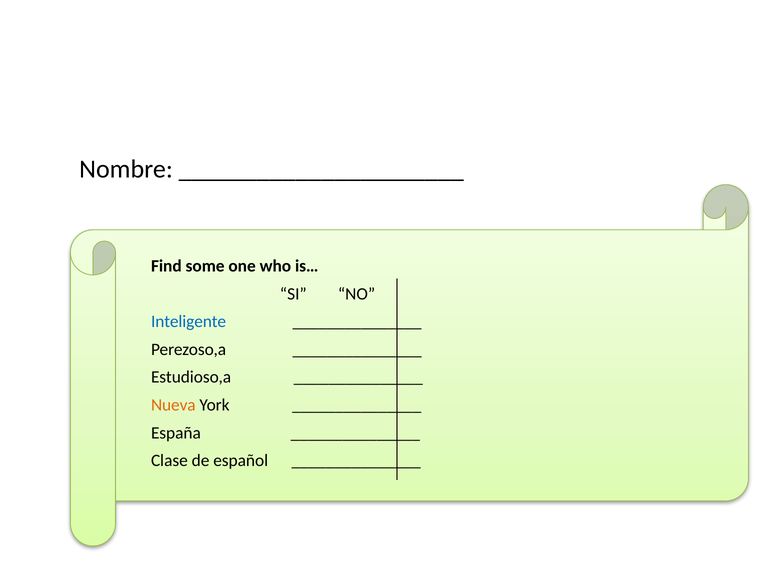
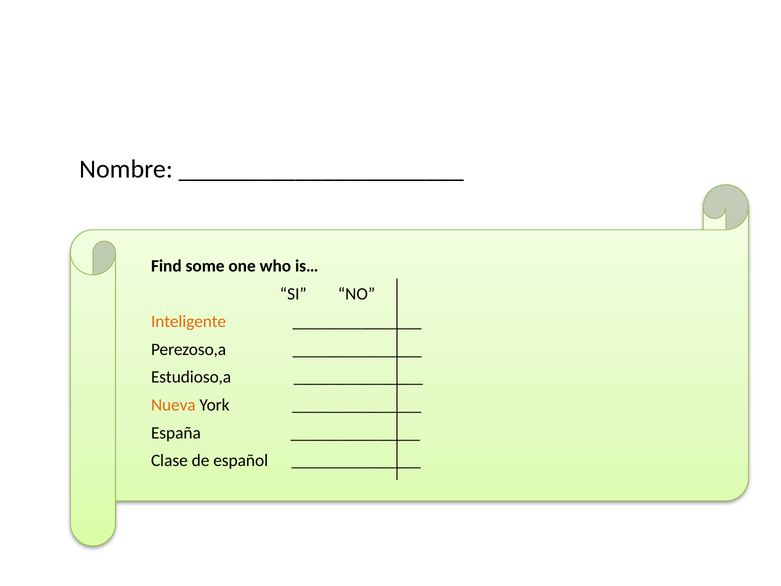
Inteligente colour: blue -> orange
